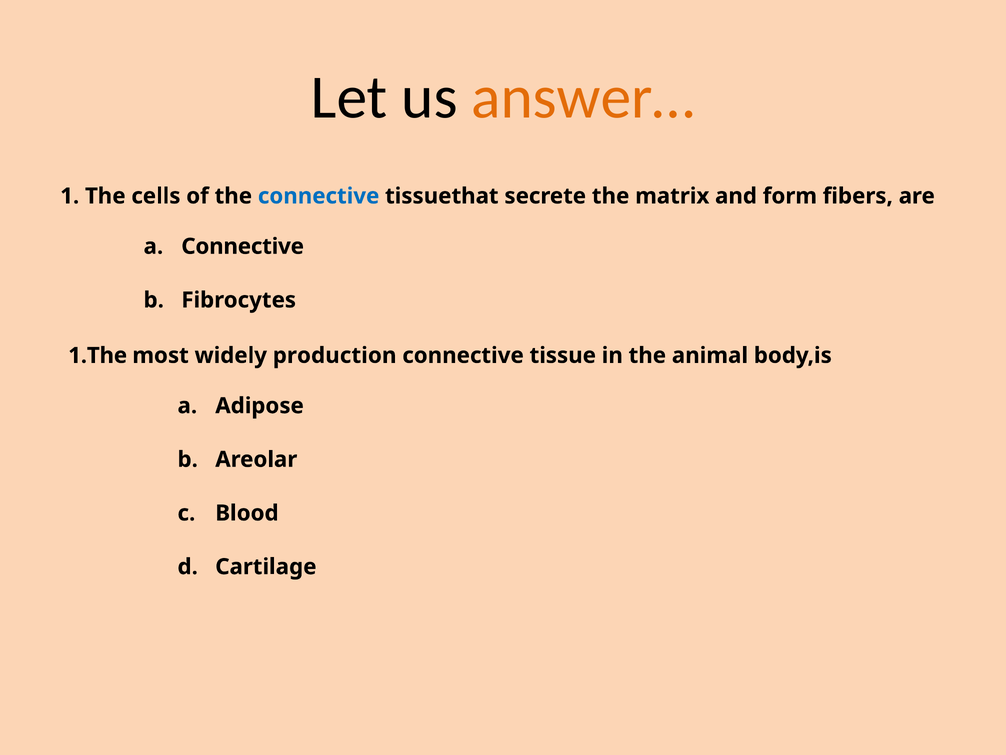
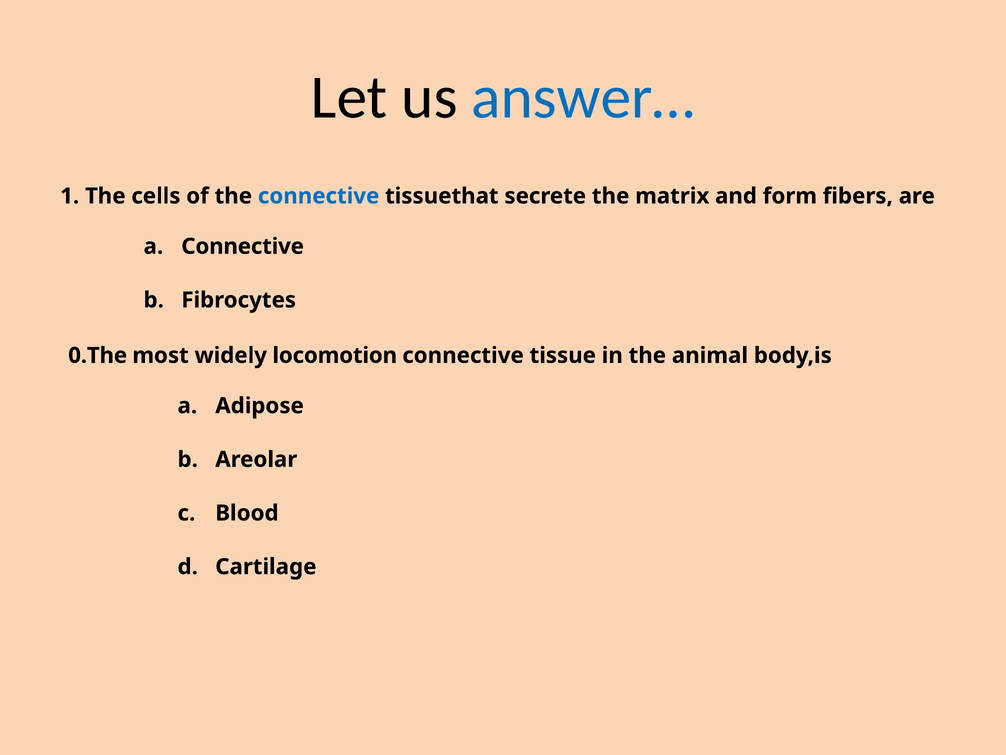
answer… colour: orange -> blue
1.The: 1.The -> 0.The
production: production -> locomotion
